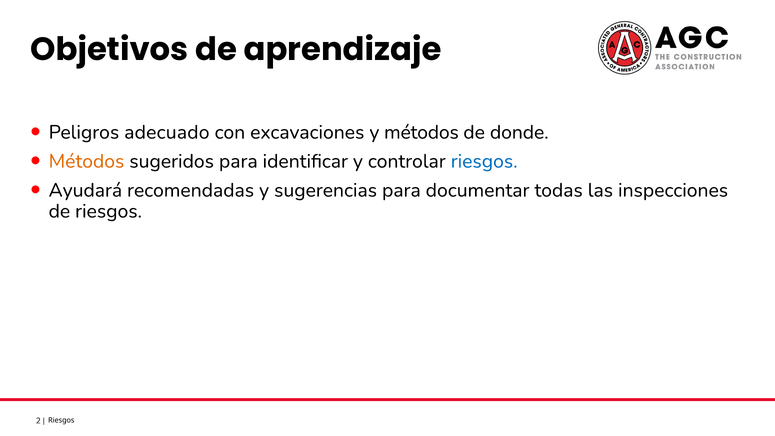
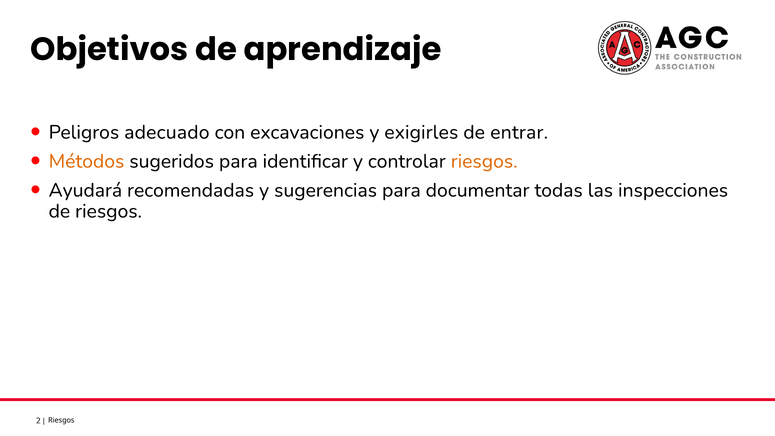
y métodos: métodos -> exigirles
donde: donde -> entrar
riesgos at (484, 161) colour: blue -> orange
